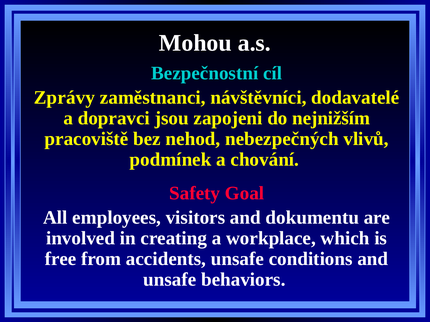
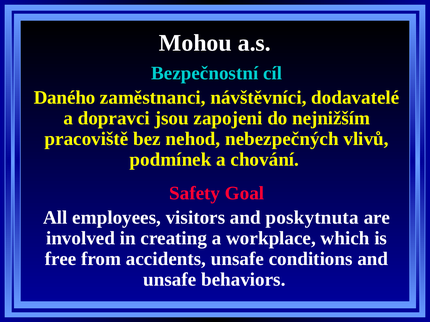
Zprávy: Zprávy -> Daného
dokumentu: dokumentu -> poskytnuta
